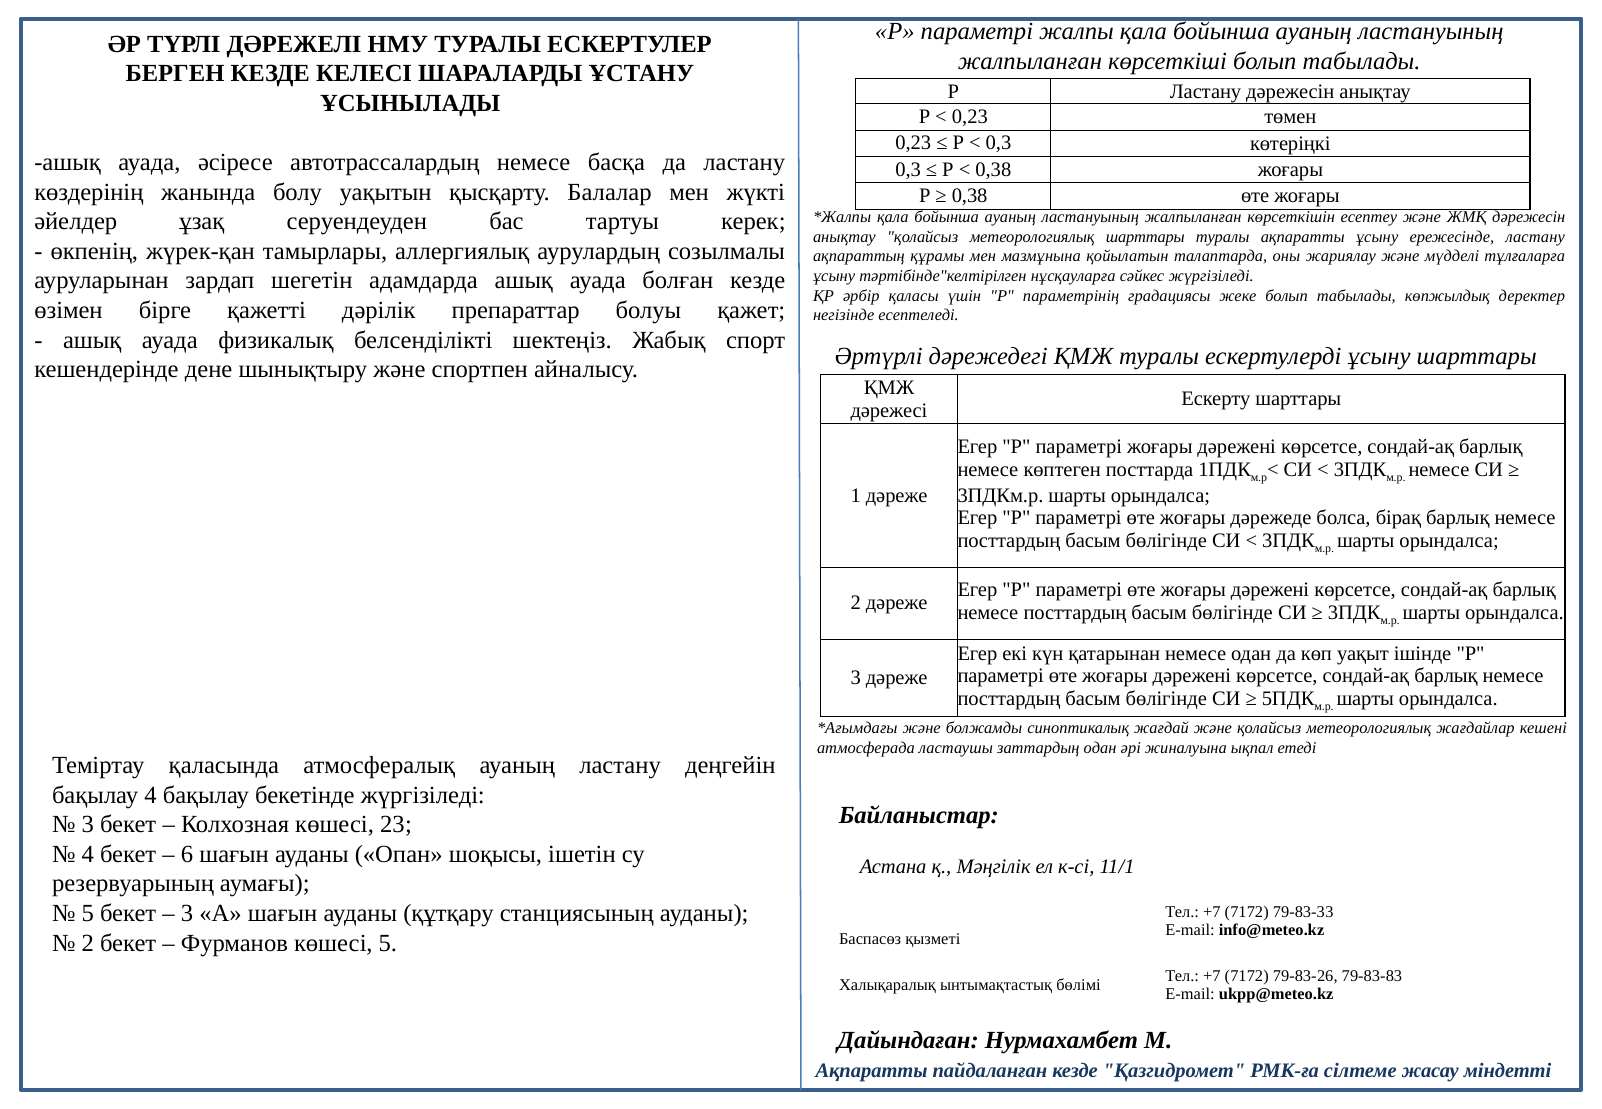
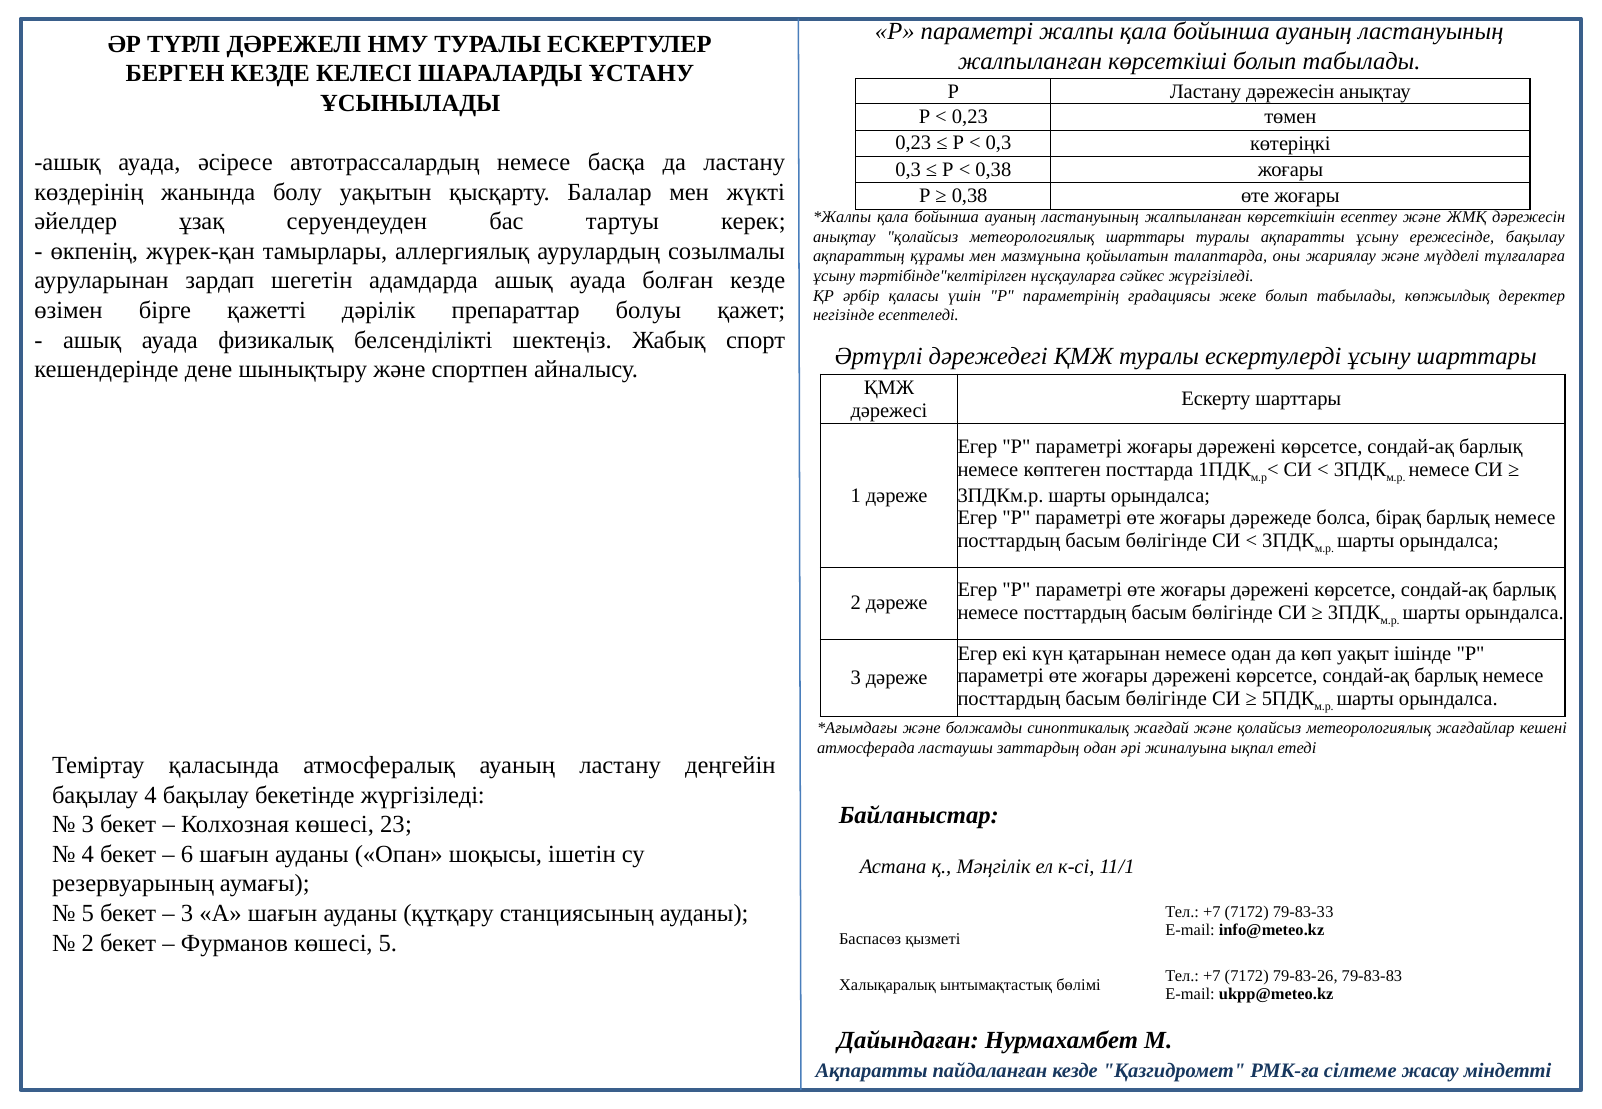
ережесінде ластану: ластану -> бақылау
